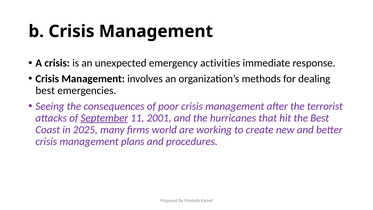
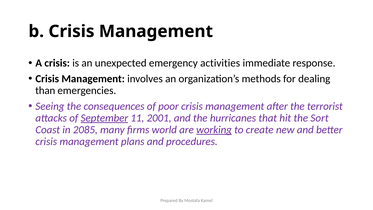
best at (45, 90): best -> than
the Best: Best -> Sort
2025: 2025 -> 2085
working underline: none -> present
